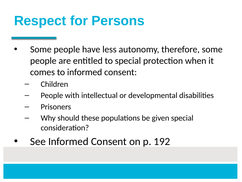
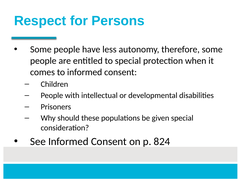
192: 192 -> 824
